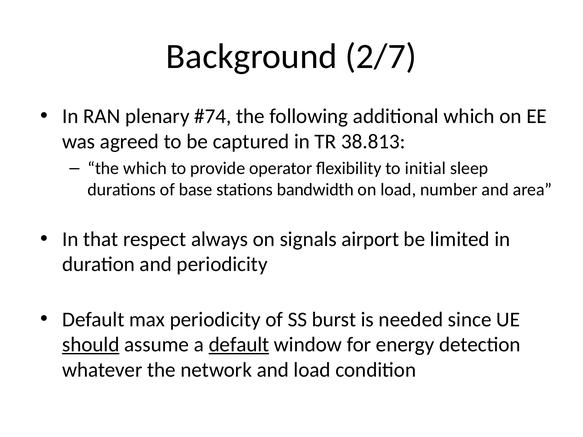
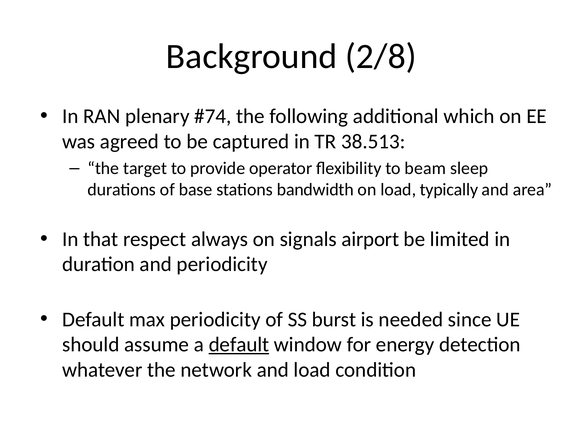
2/7: 2/7 -> 2/8
38.813: 38.813 -> 38.513
the which: which -> target
initial: initial -> beam
number: number -> typically
should underline: present -> none
